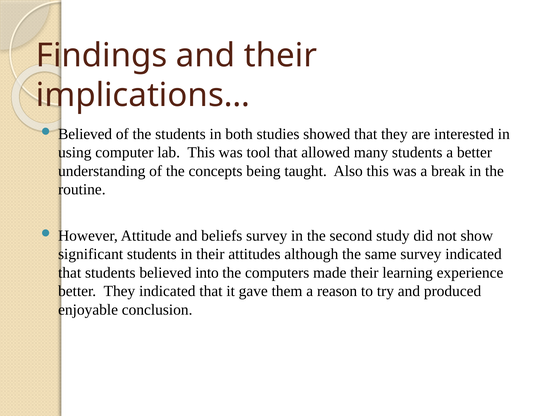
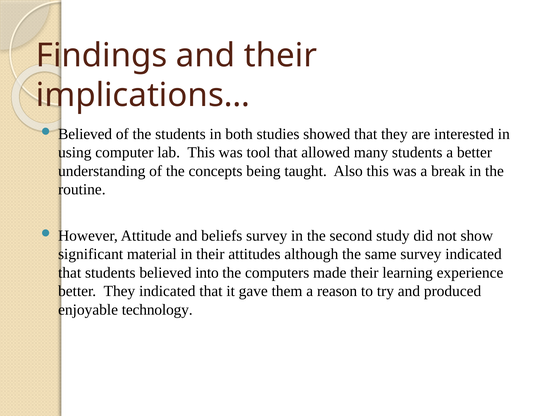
significant students: students -> material
conclusion: conclusion -> technology
